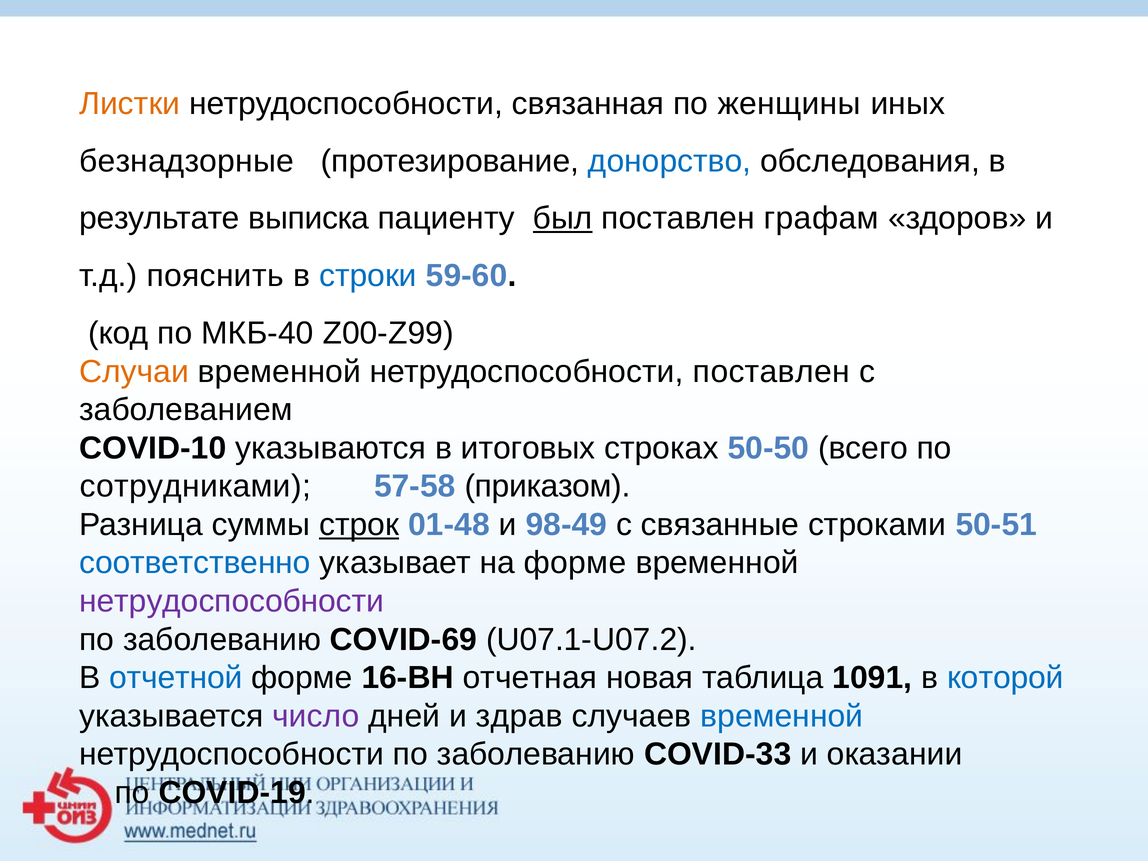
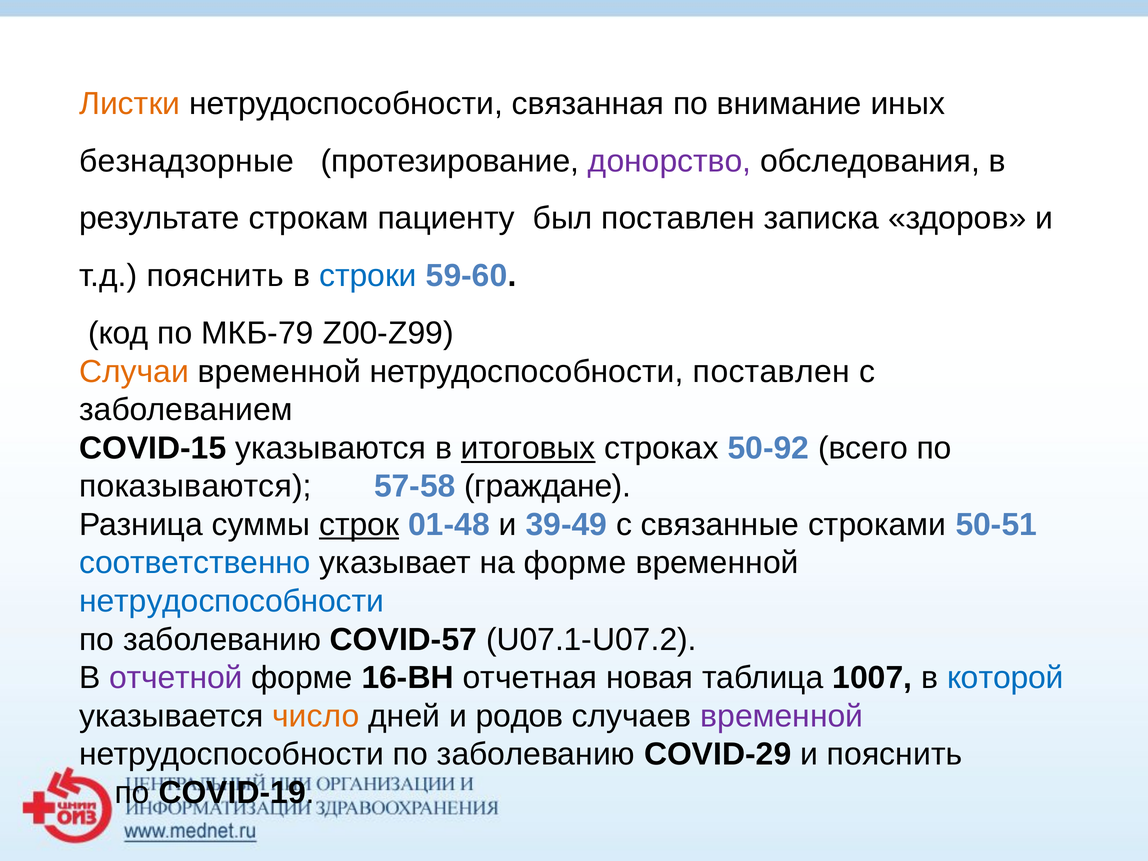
женщины: женщины -> внимание
донорство colour: blue -> purple
выписка: выписка -> строкам
был underline: present -> none
графам: графам -> записка
МКБ-40: МКБ-40 -> МКБ-79
COVID-10: COVID-10 -> COVID-15
итоговых underline: none -> present
50-50: 50-50 -> 50-92
сотрудниками: сотрудниками -> показываются
приказом: приказом -> граждане
98-49: 98-49 -> 39-49
нетрудоспособности at (232, 601) colour: purple -> blue
COVID-69: COVID-69 -> COVID-57
отчетной colour: blue -> purple
1091: 1091 -> 1007
число colour: purple -> orange
здрав: здрав -> родов
временной at (782, 716) colour: blue -> purple
COVID-33: COVID-33 -> COVID-29
и оказании: оказании -> пояснить
